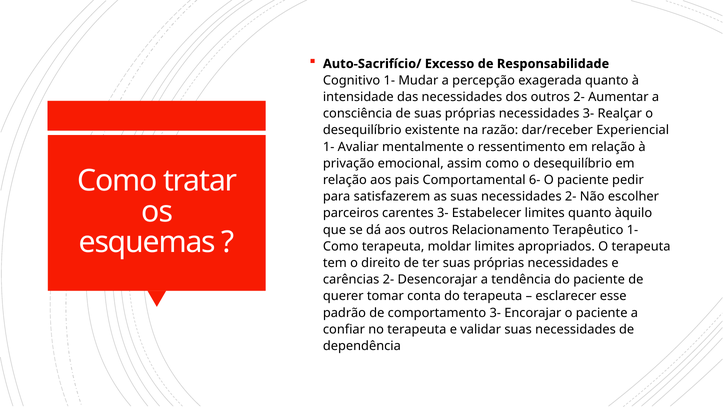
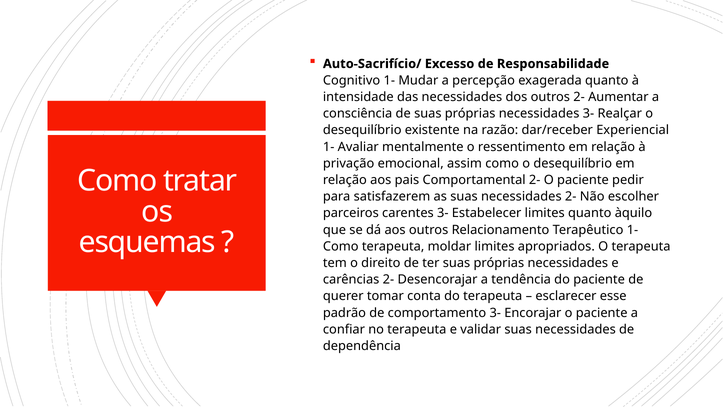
Comportamental 6-: 6- -> 2-
